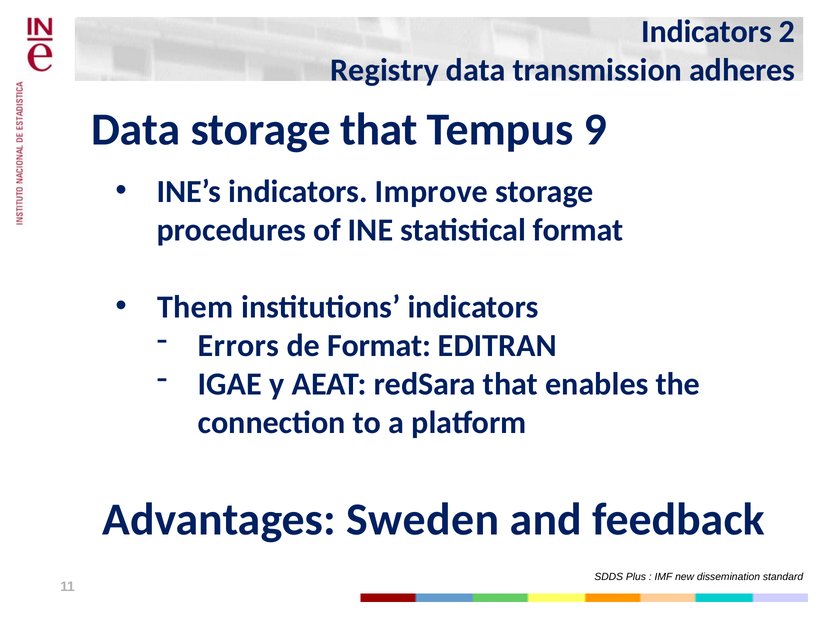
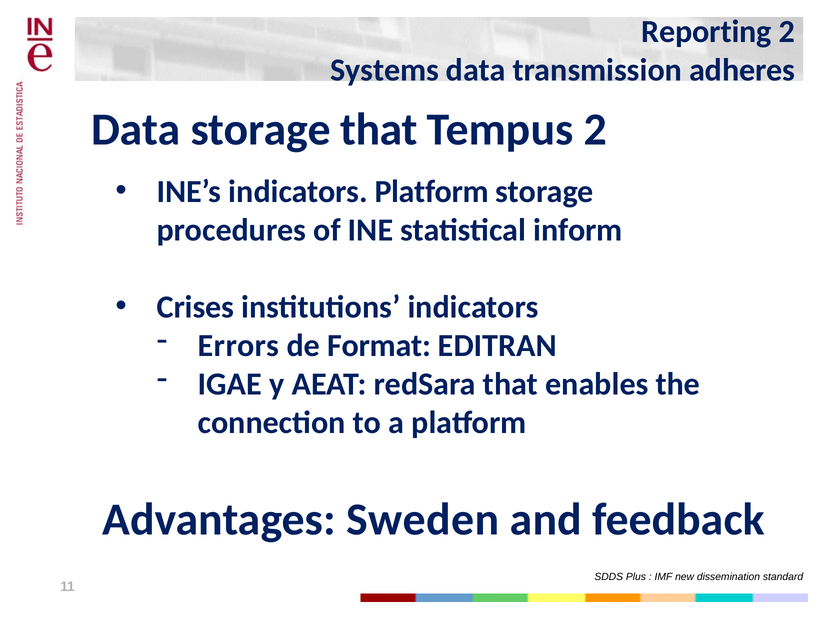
Indicators at (707, 32): Indicators -> Reporting
Registry: Registry -> Systems
Tempus 9: 9 -> 2
indicators Improve: Improve -> Platform
statistical format: format -> inform
Them: Them -> Crises
